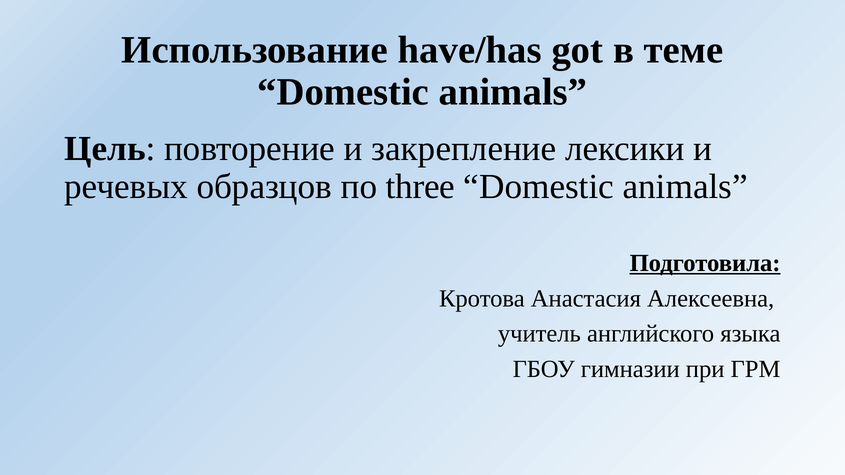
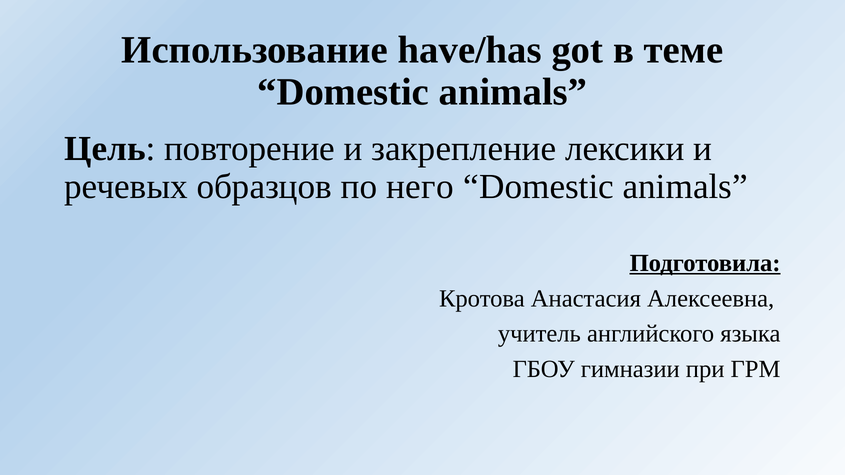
three: three -> него
